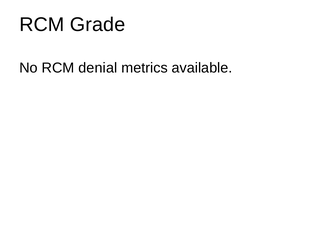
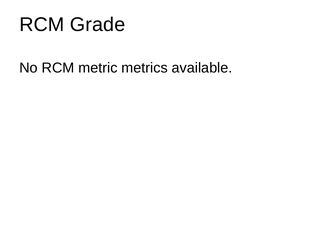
denial: denial -> metric
